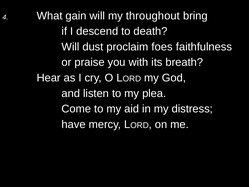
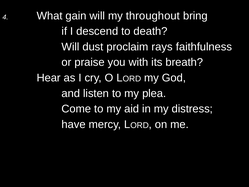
foes: foes -> rays
